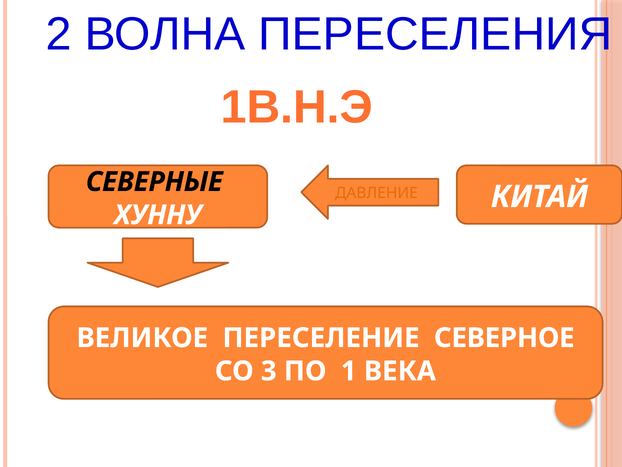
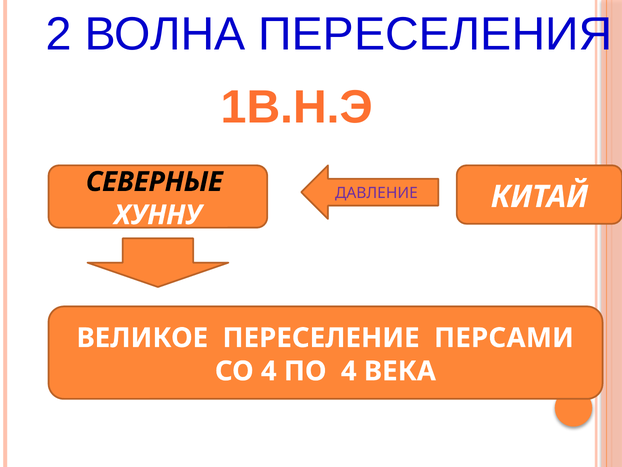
ДАВЛЕНИЕ colour: orange -> purple
СЕВЕРНОЕ: СЕВЕРНОЕ -> ПЕРСАМИ
СО 3: 3 -> 4
ПО 1: 1 -> 4
